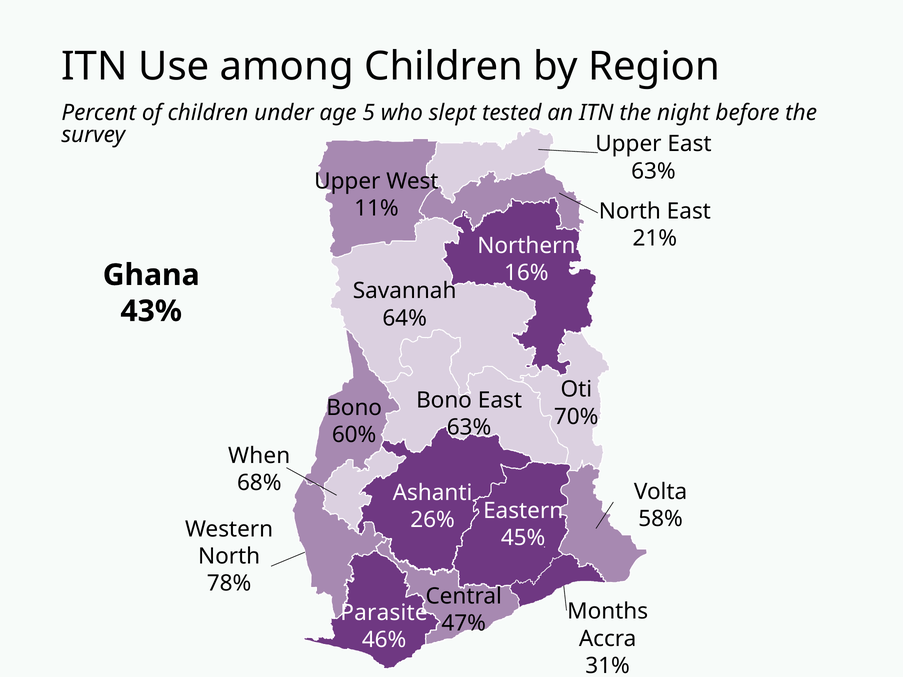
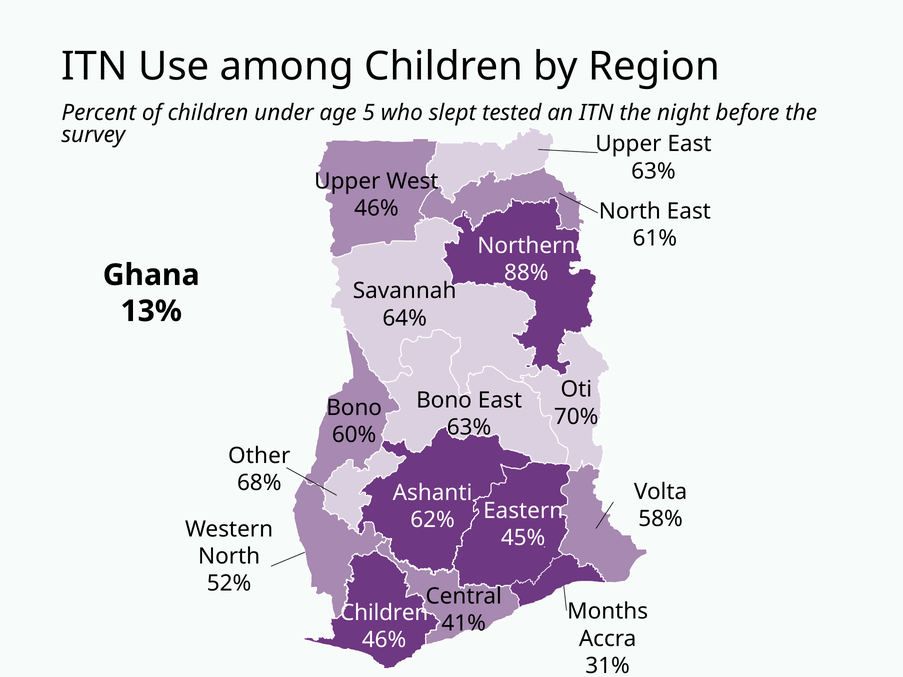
11% at (376, 208): 11% -> 46%
21%: 21% -> 61%
16%: 16% -> 88%
43%: 43% -> 13%
When: When -> Other
26%: 26% -> 62%
78%: 78% -> 52%
Parasite at (384, 613): Parasite -> Children
47%: 47% -> 41%
